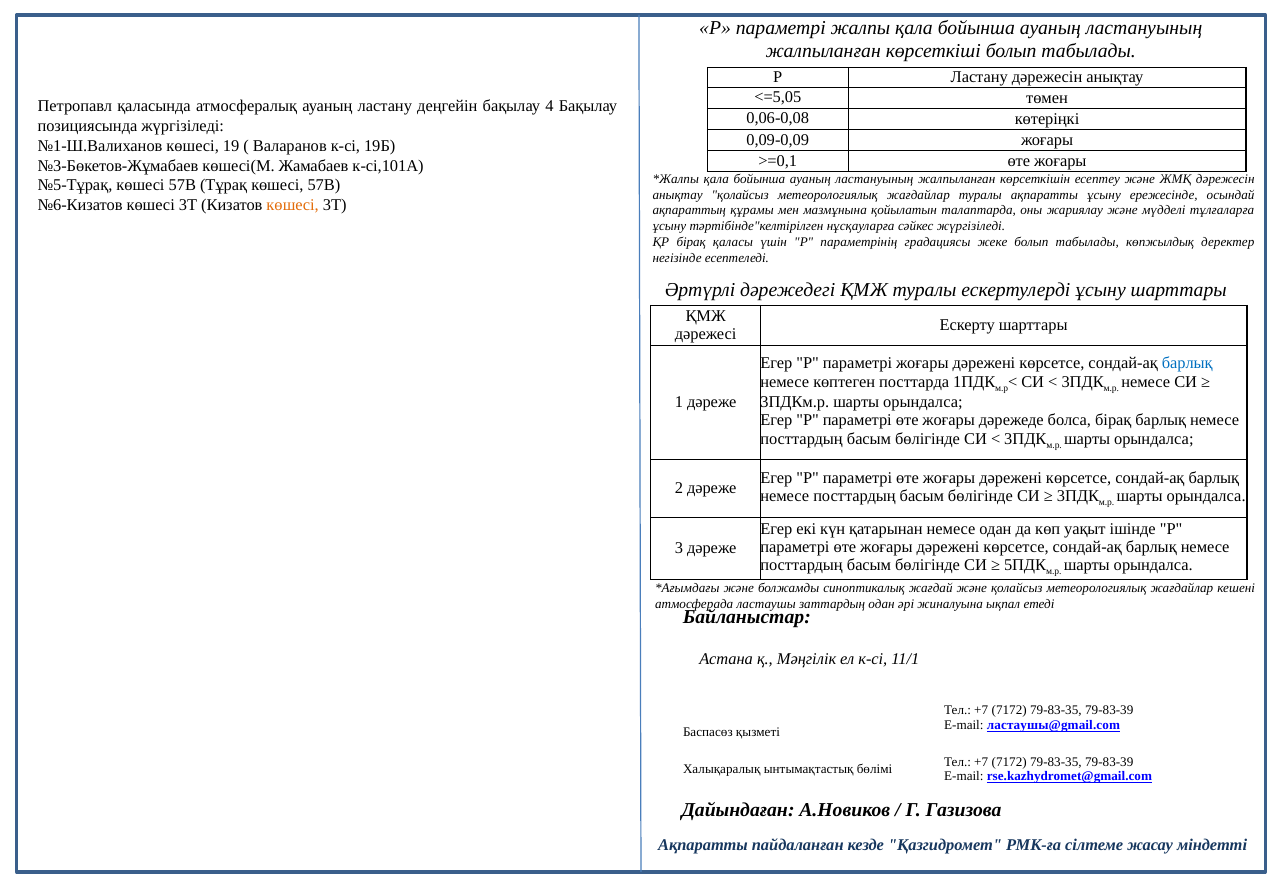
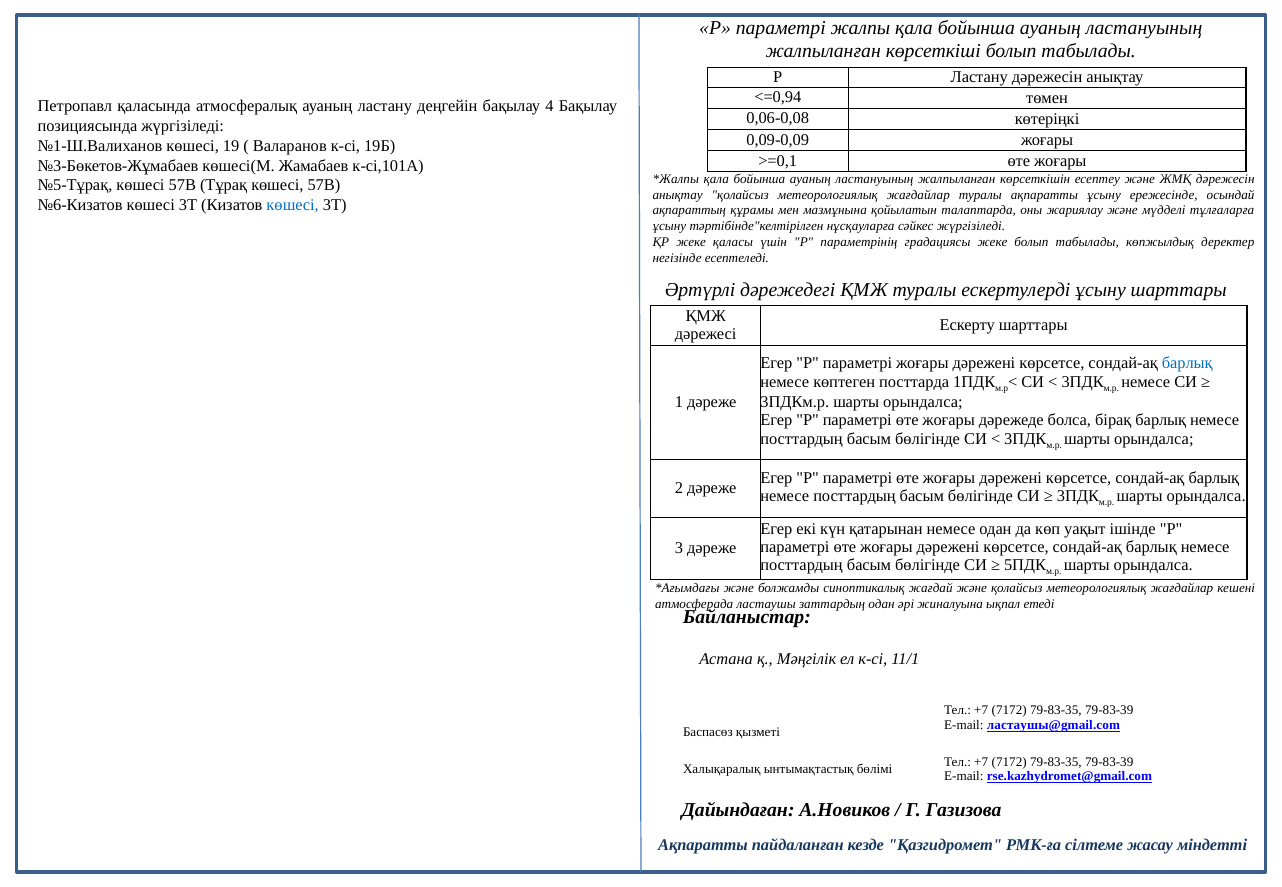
<=5,05: <=5,05 -> <=0,94
көшесі at (293, 205) colour: orange -> blue
ҚР бірақ: бірақ -> жеке
